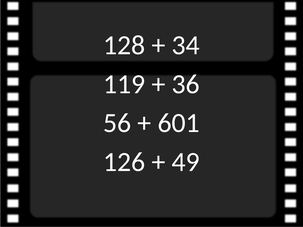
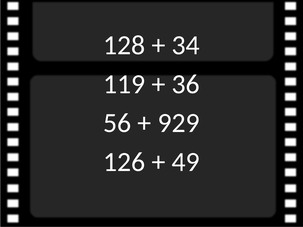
601: 601 -> 929
